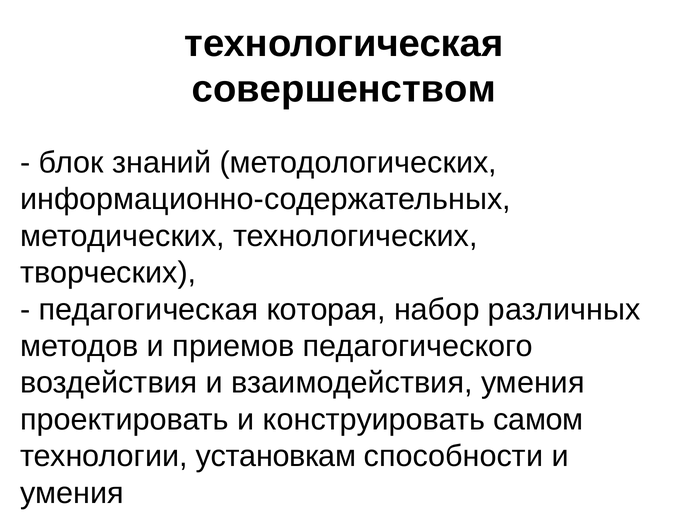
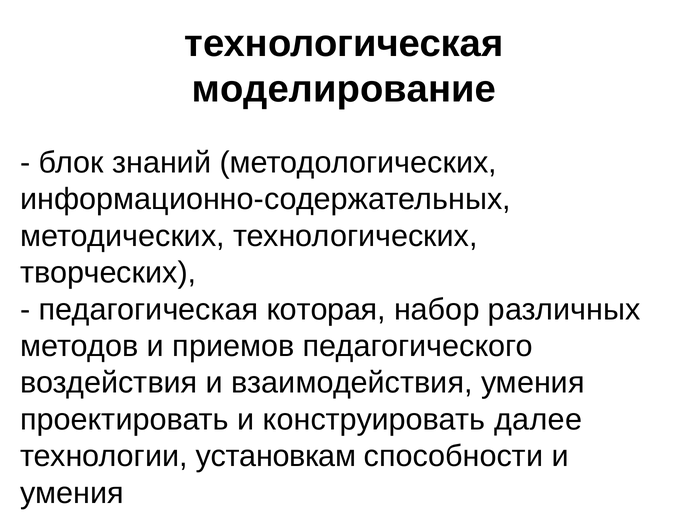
совершенством: совершенством -> моделирование
самом: самом -> далее
